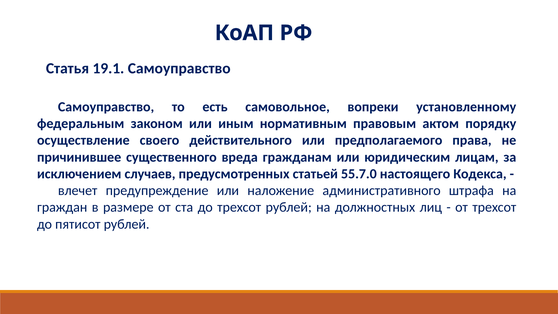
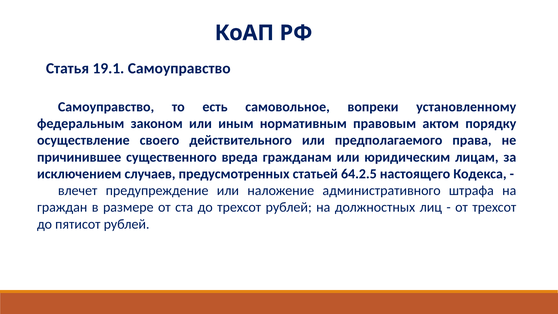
55.7.0: 55.7.0 -> 64.2.5
